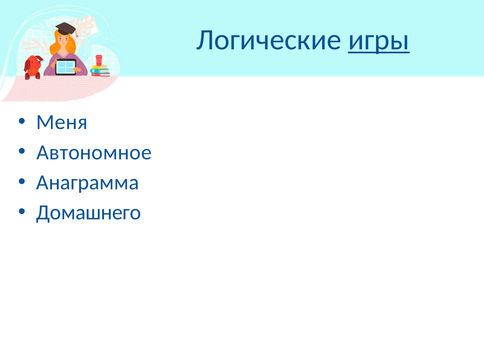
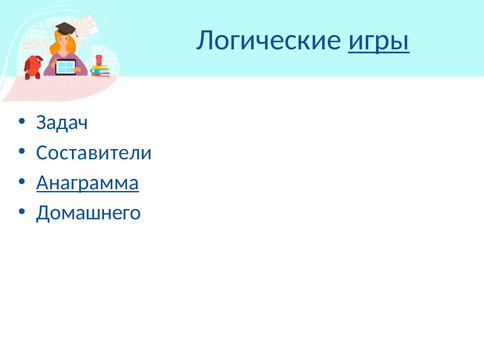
Меня: Меня -> Задач
Автономное: Автономное -> Составители
Анаграмма underline: none -> present
